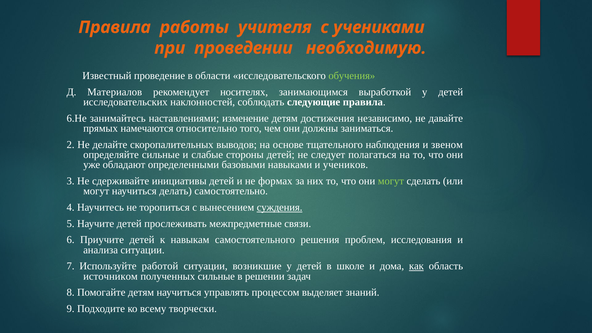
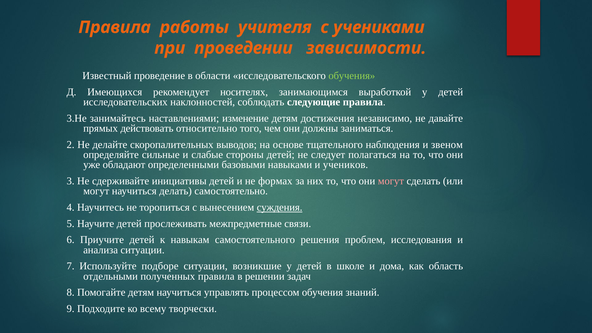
необходимую: необходимую -> зависимости
Материалов: Материалов -> Имеющихся
6.He: 6.He -> 3.He
намечаются: намечаются -> действовать
могут at (391, 181) colour: light green -> pink
работой: работой -> подборе
как underline: present -> none
источником: источником -> отдельными
полученных сильные: сильные -> правила
процессом выделяет: выделяет -> обучения
